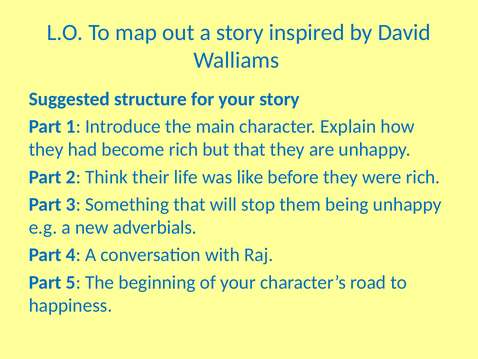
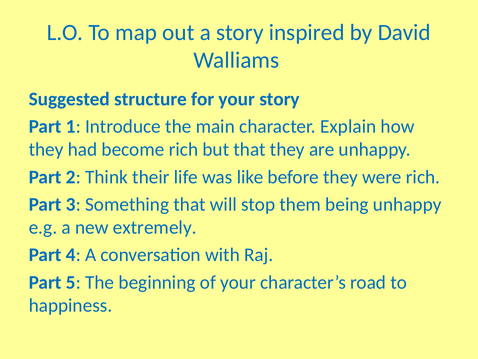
adverbials: adverbials -> extremely
